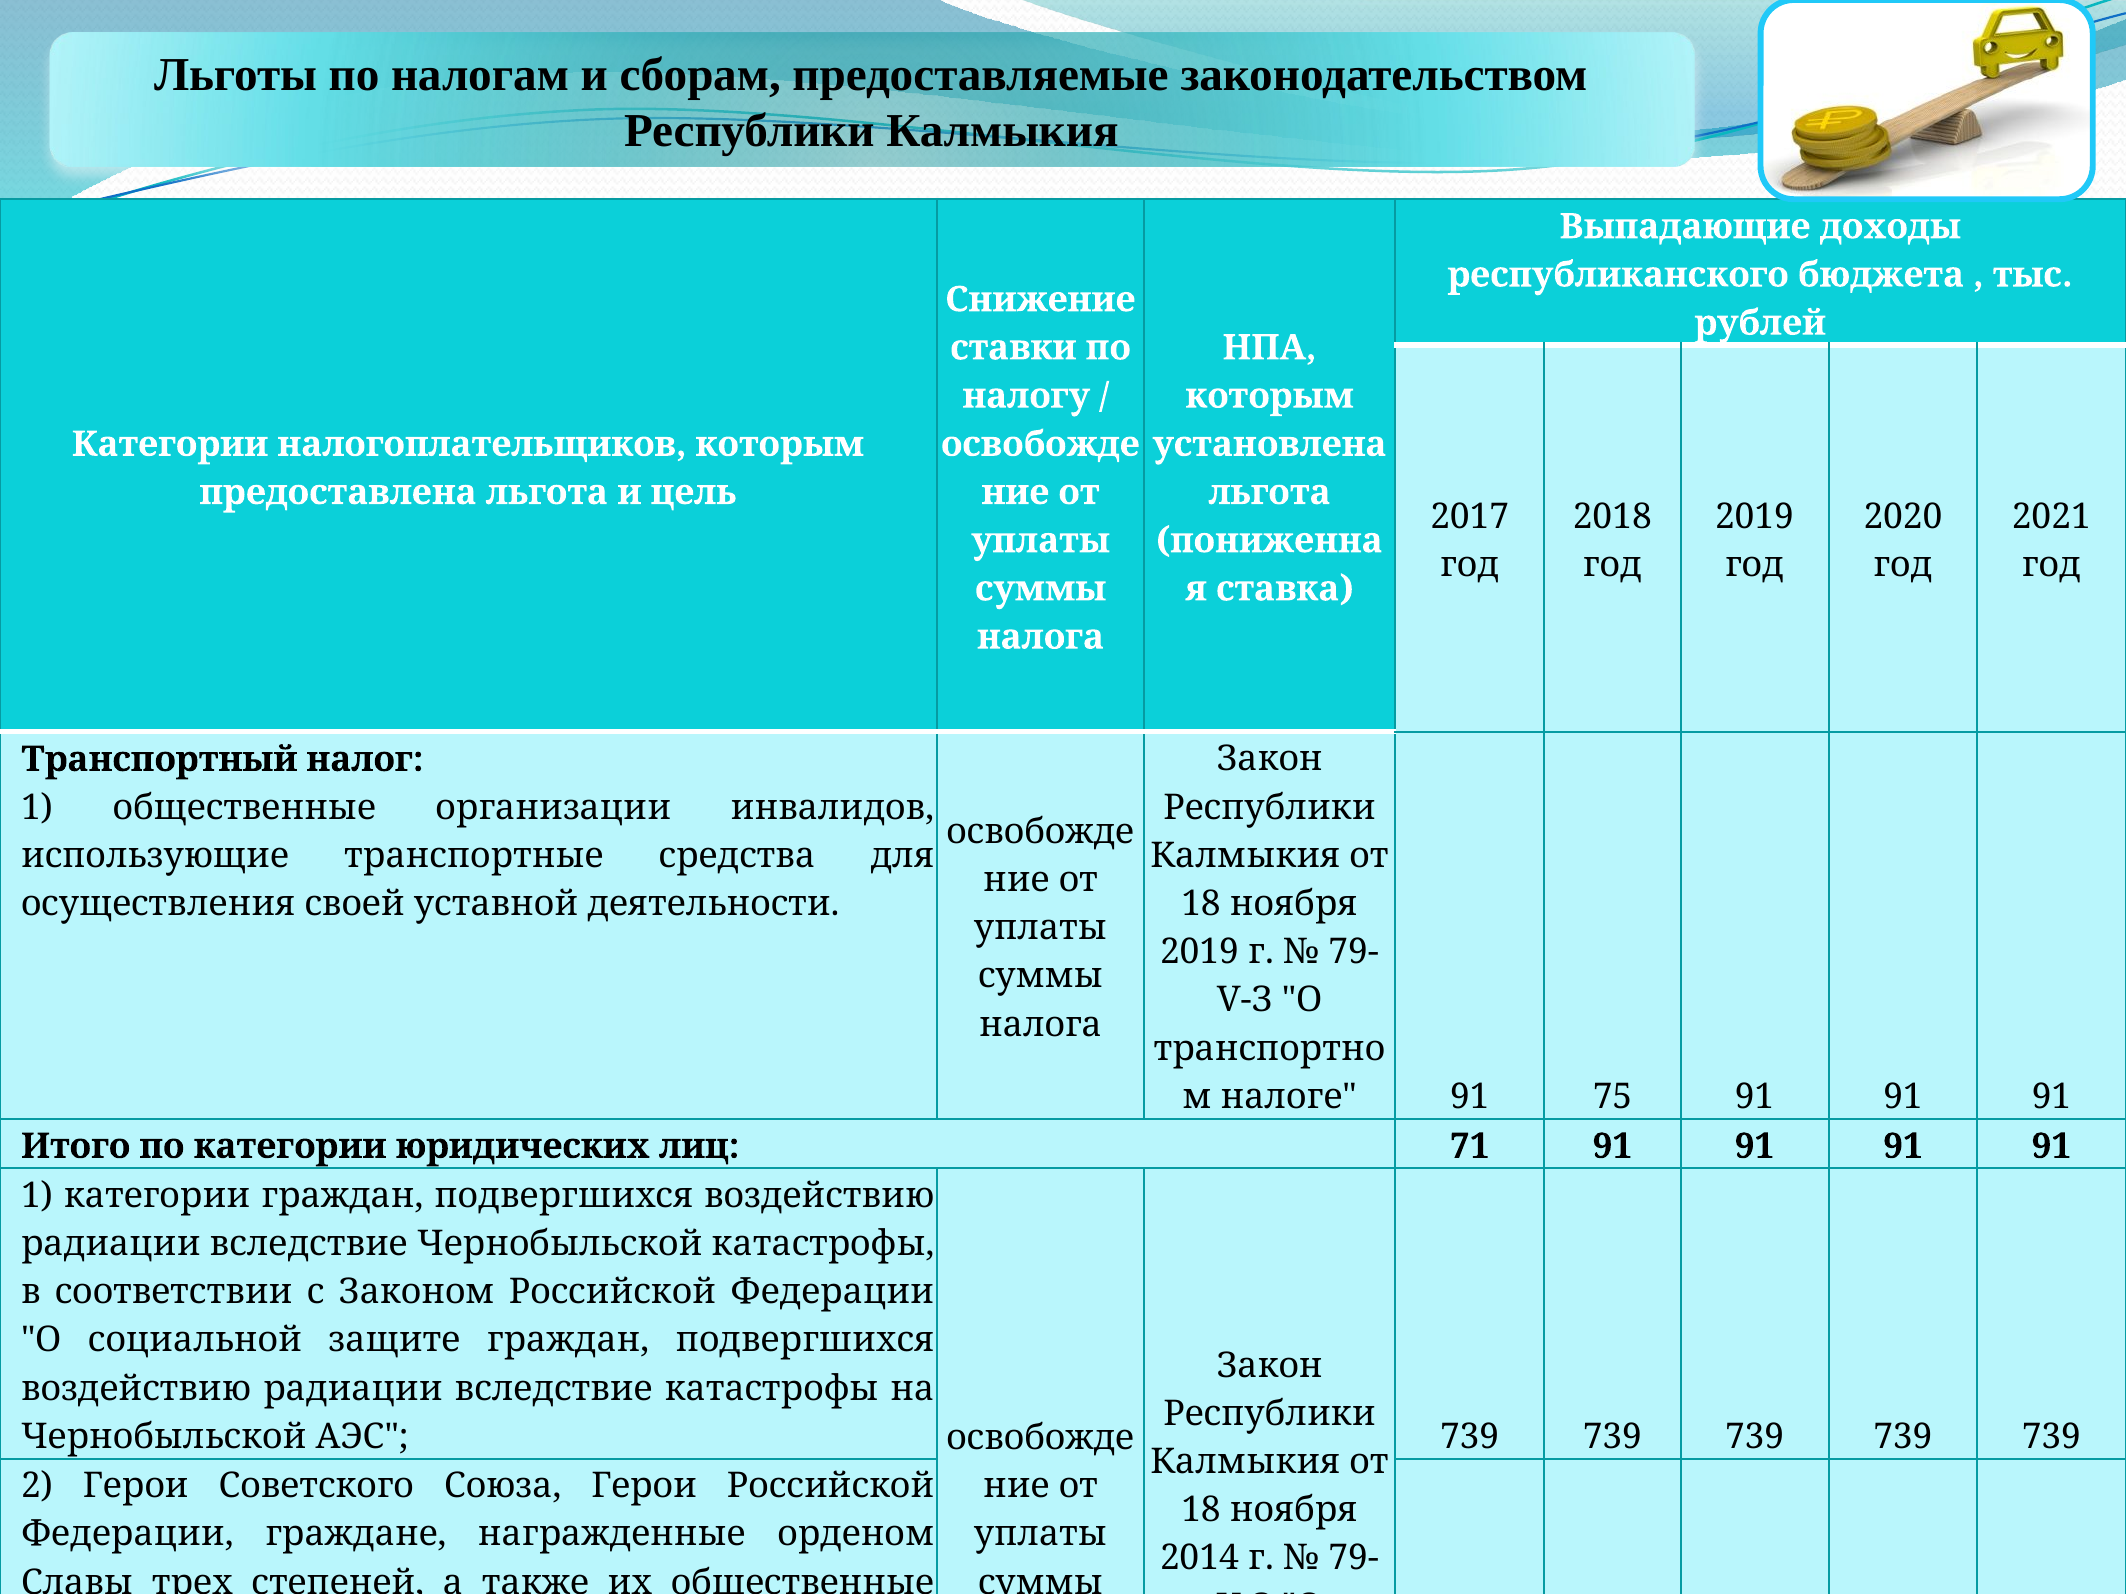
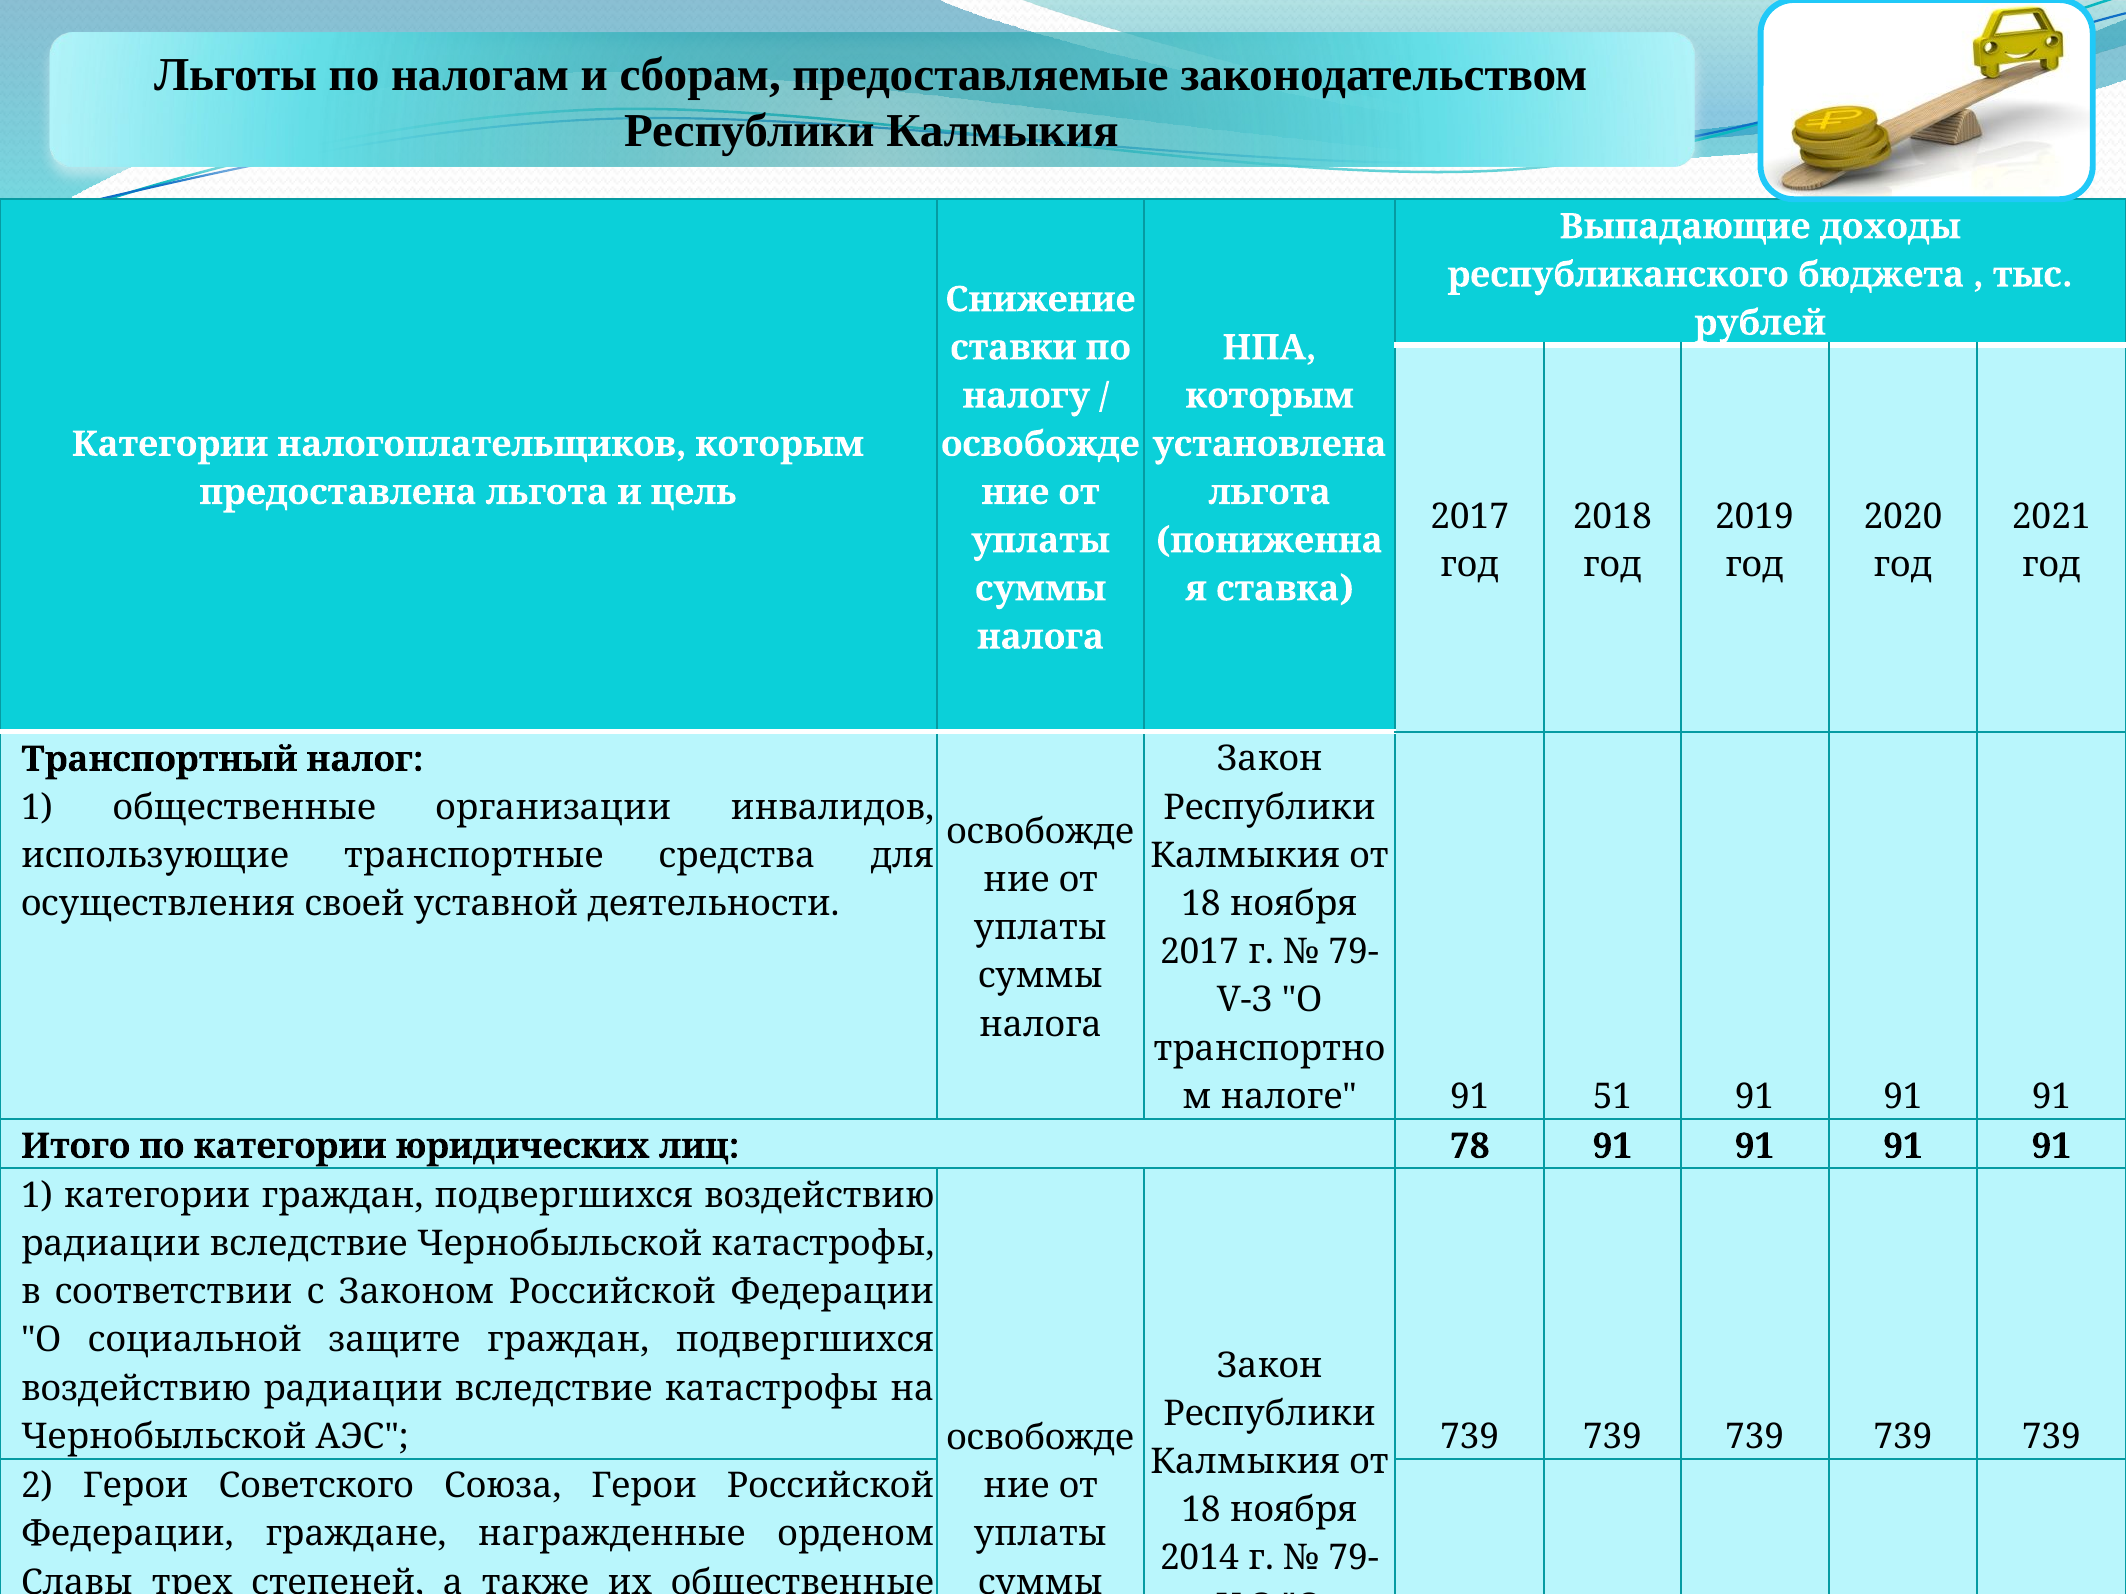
2019 at (1199, 952): 2019 -> 2017
75: 75 -> 51
71: 71 -> 78
